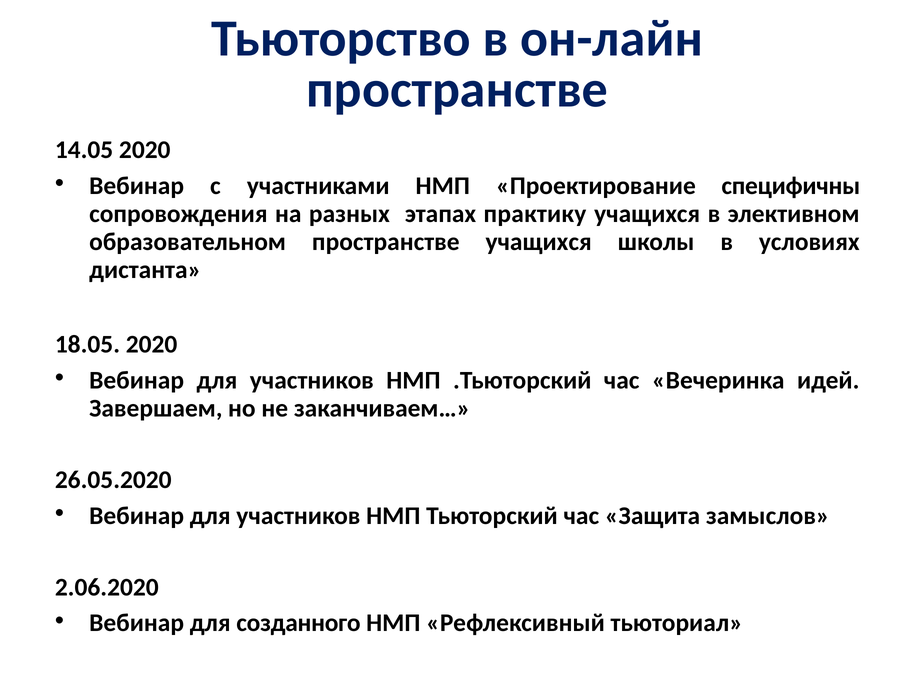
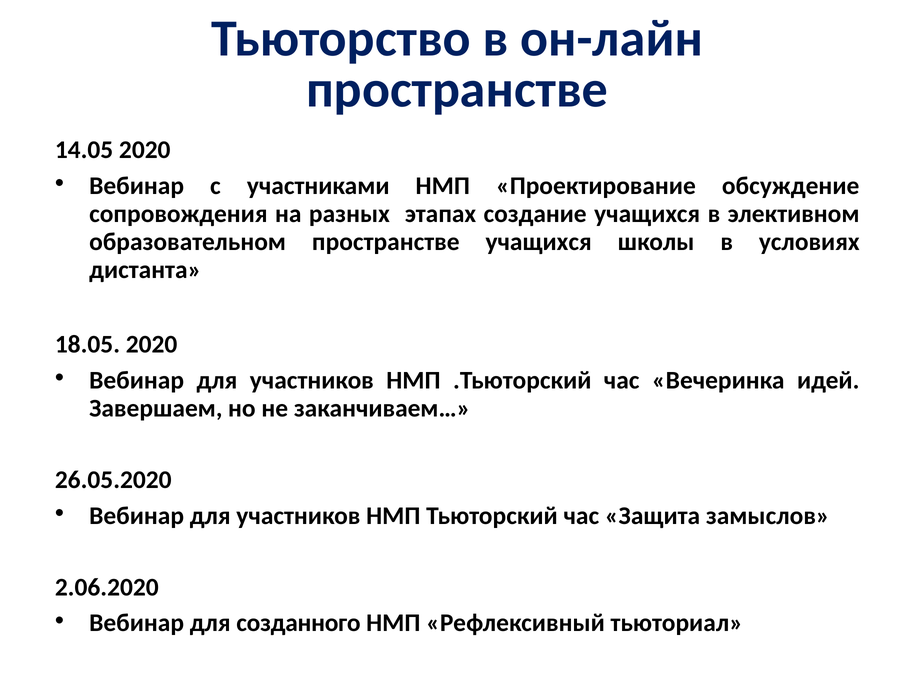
специфичны: специфичны -> обсуждение
практику: практику -> создание
